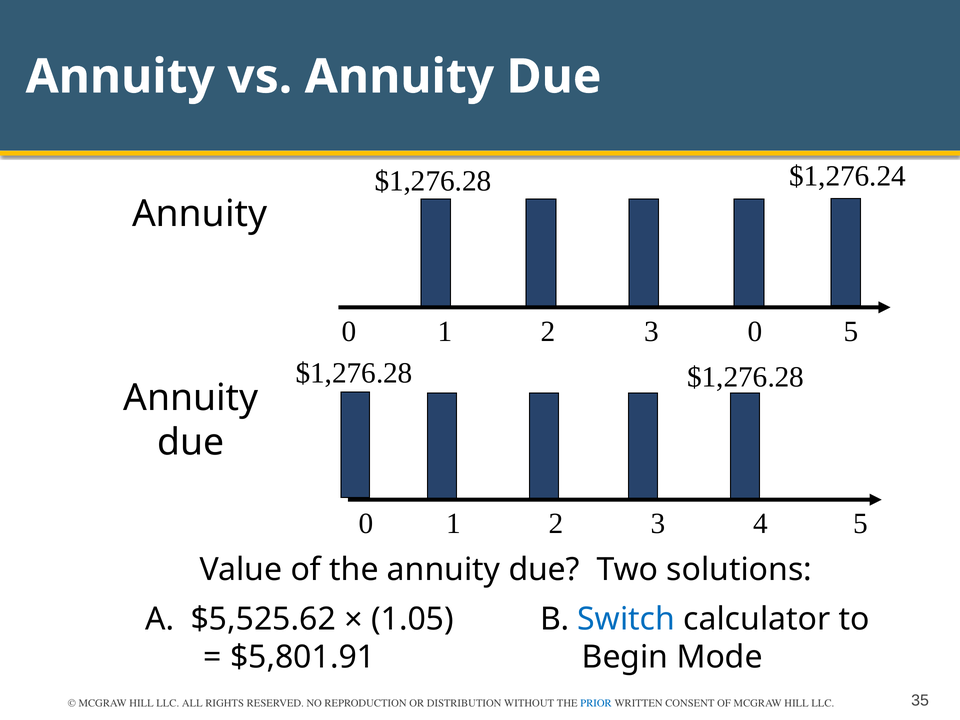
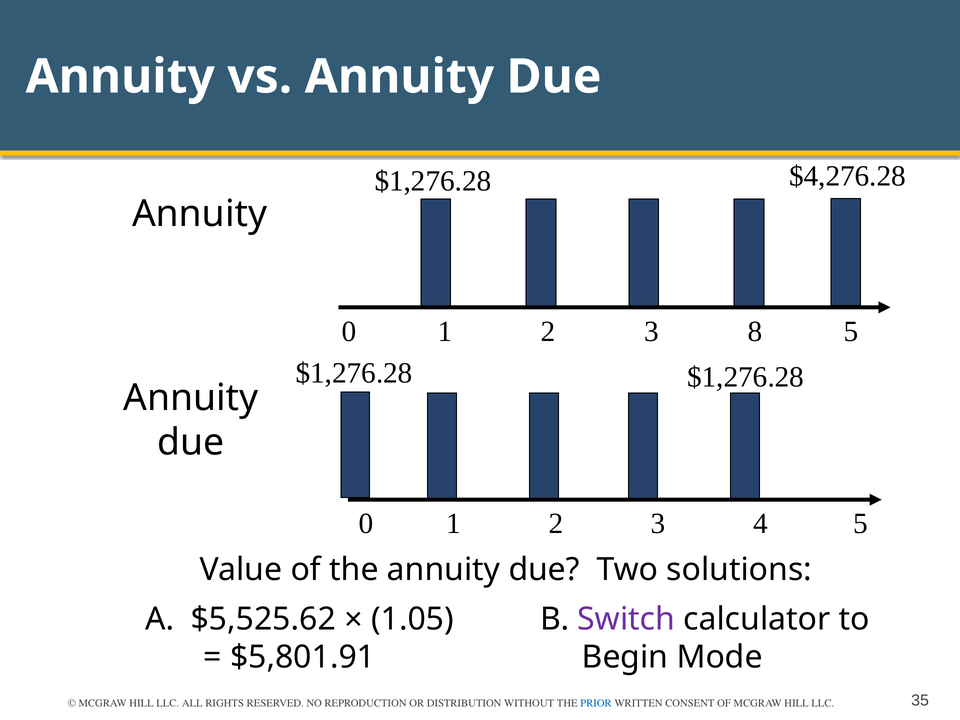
$1,276.24: $1,276.24 -> $4,276.28
3 0: 0 -> 8
Switch colour: blue -> purple
